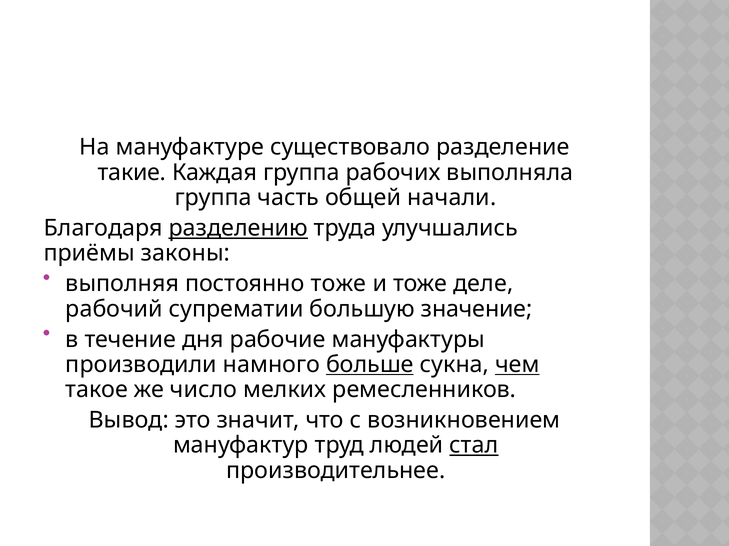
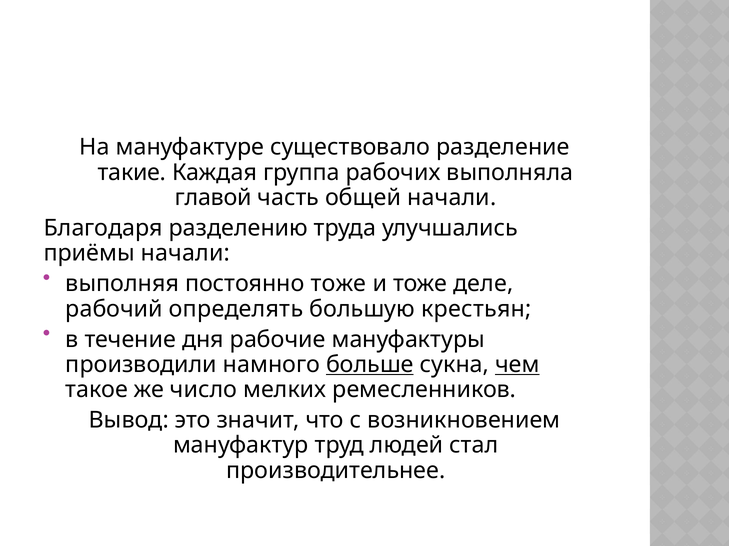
группа at (213, 198): группа -> главой
разделению underline: present -> none
приёмы законы: законы -> начали
супрематии: супрематии -> определять
значение: значение -> крестьян
стал underline: present -> none
